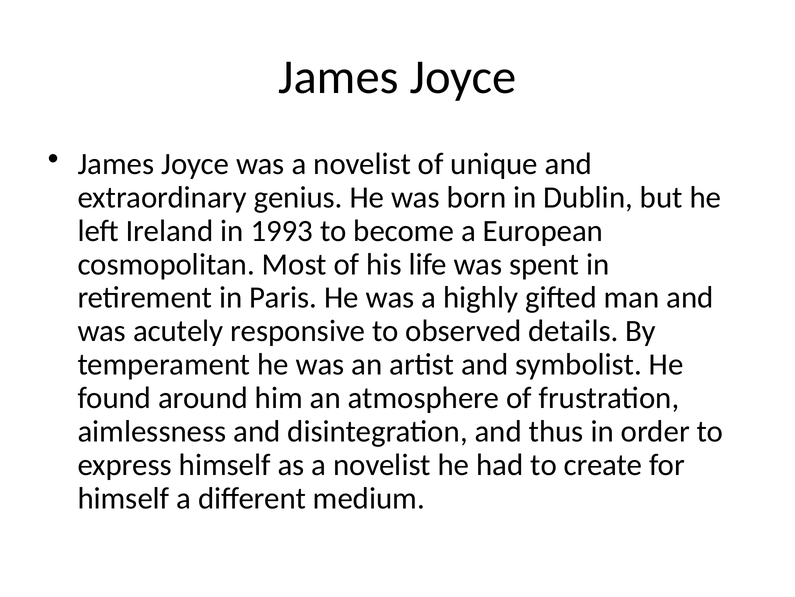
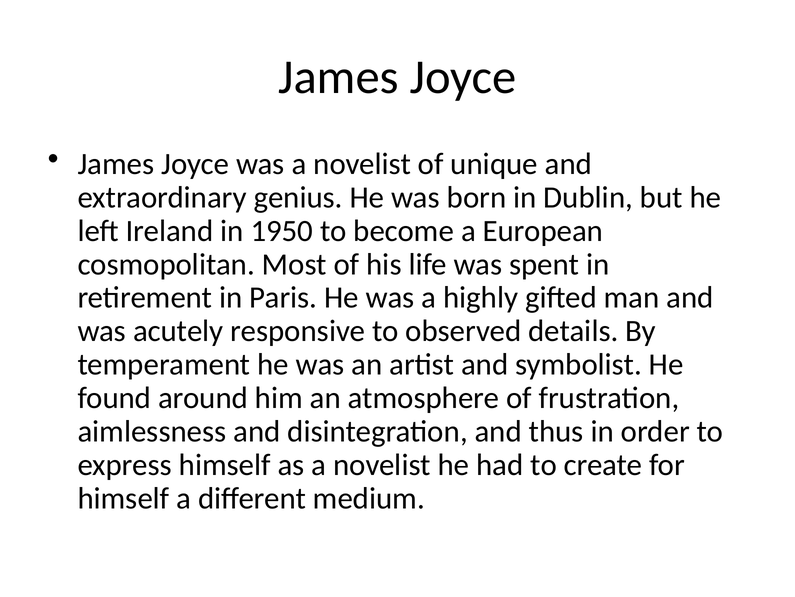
1993: 1993 -> 1950
